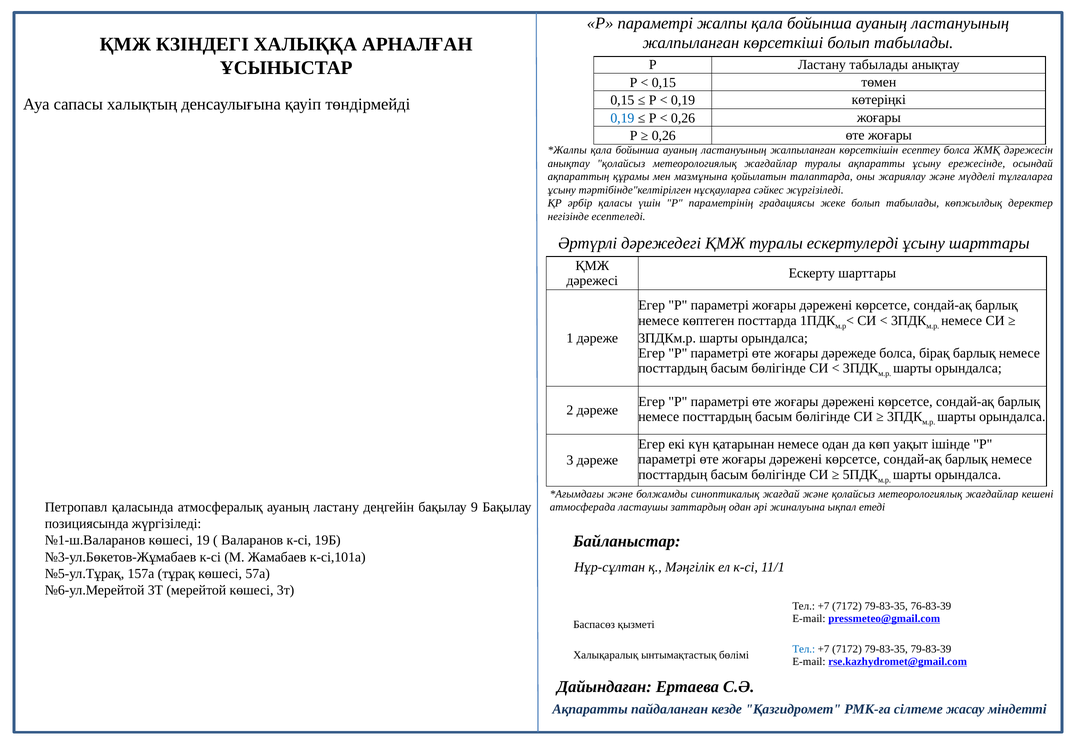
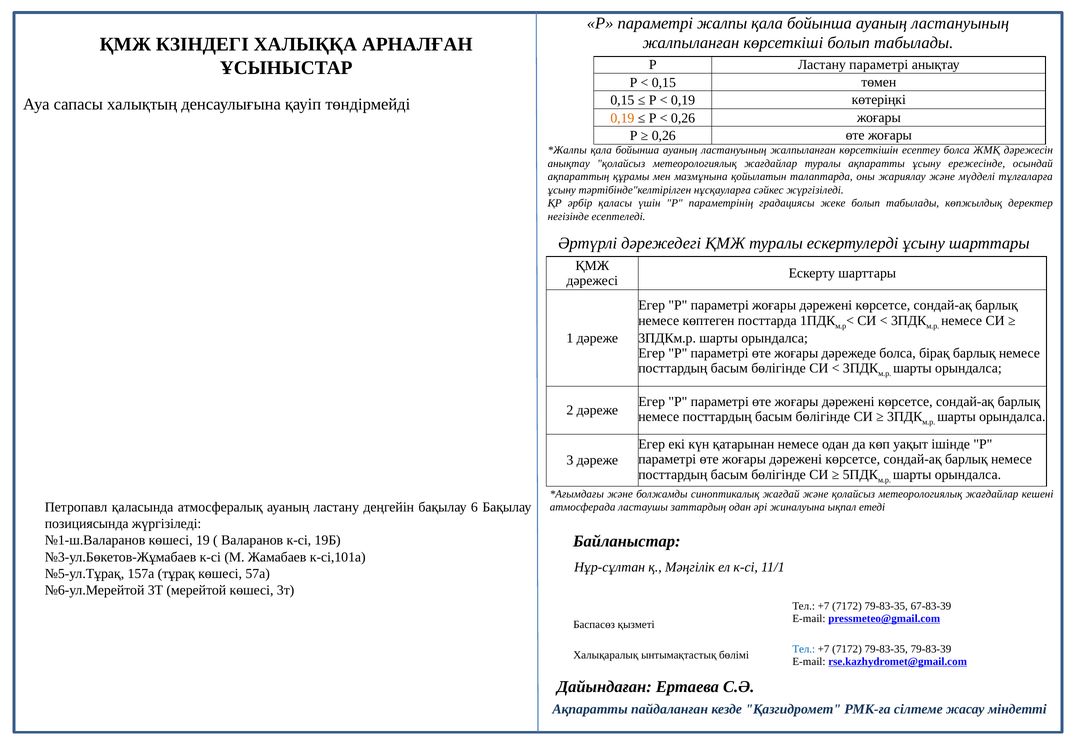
Ластану табылады: табылады -> параметрі
0,19 at (622, 118) colour: blue -> orange
9: 9 -> 6
76-83-39: 76-83-39 -> 67-83-39
